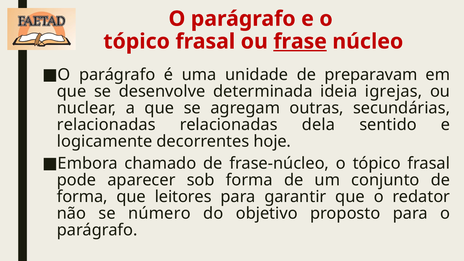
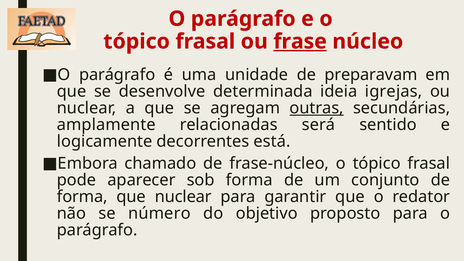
outras underline: none -> present
relacionadas at (106, 125): relacionadas -> amplamente
dela: dela -> será
hoje: hoje -> está
que leitores: leitores -> nuclear
